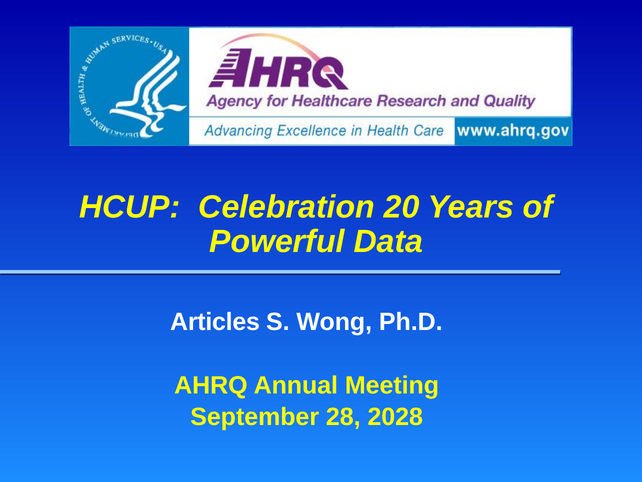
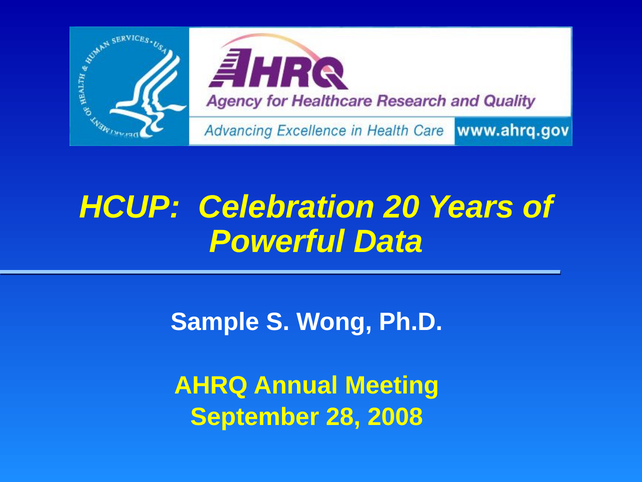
Articles: Articles -> Sample
2028: 2028 -> 2008
